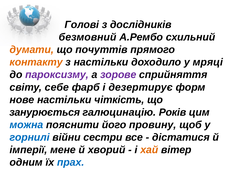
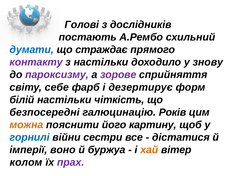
безмовний: безмовний -> постають
думати colour: orange -> blue
почуттів: почуттів -> страждає
контакту colour: orange -> purple
мряці: мряці -> знову
нове: нове -> білій
занурюється: занурюється -> безпосередні
можна colour: blue -> orange
провину: провину -> картину
мене: мене -> воно
хворий: хворий -> буржуа
одним: одним -> колом
прах colour: blue -> purple
